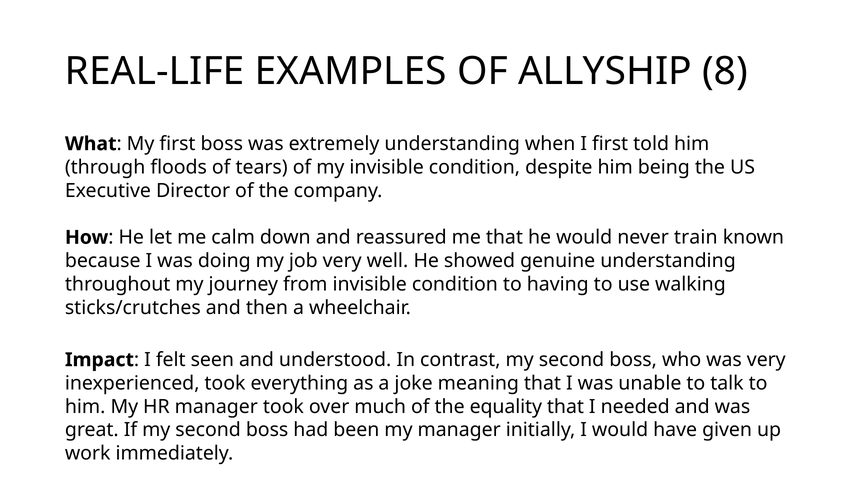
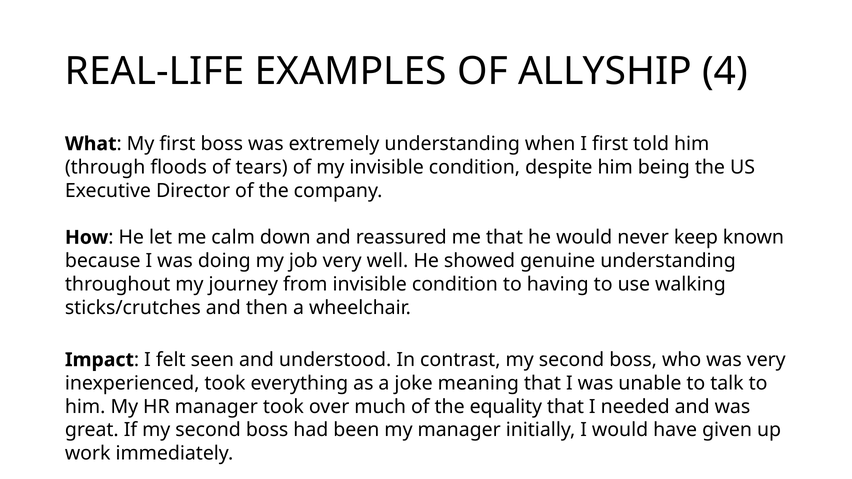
8: 8 -> 4
train: train -> keep
